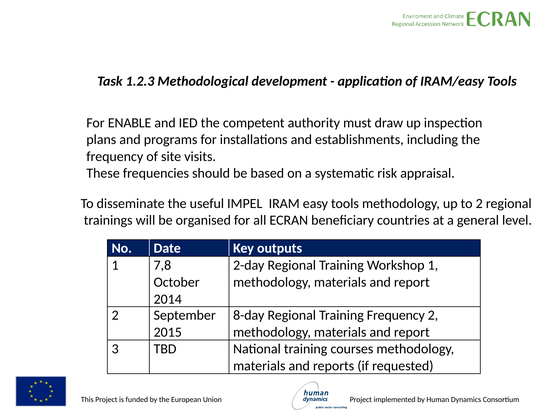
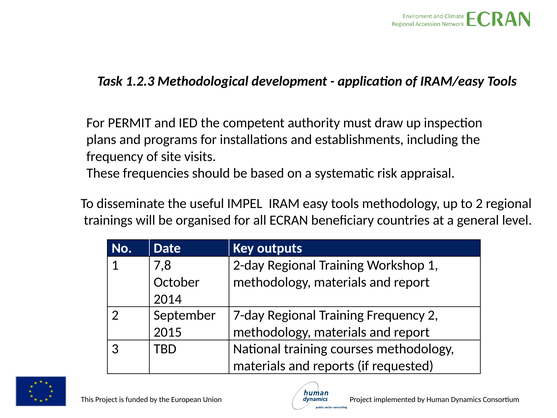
ENABLE: ENABLE -> PERMIT
8-day: 8-day -> 7-day
